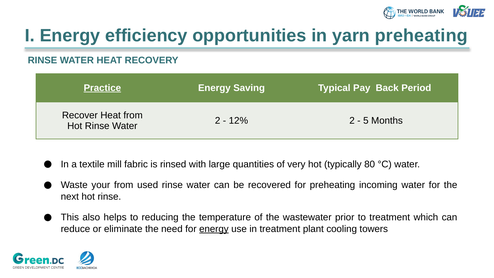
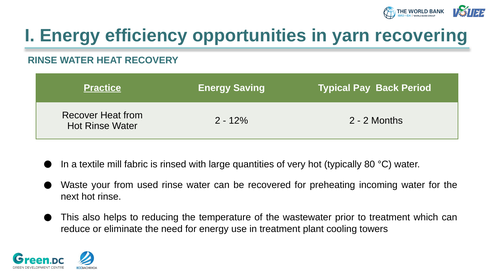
yarn preheating: preheating -> recovering
5 at (366, 121): 5 -> 2
energy at (214, 229) underline: present -> none
